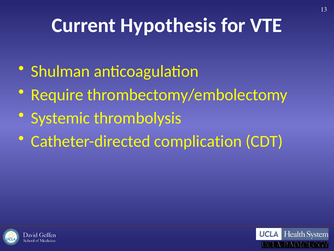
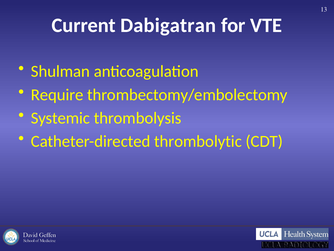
Hypothesis: Hypothesis -> Dabigatran
complication: complication -> thrombolytic
